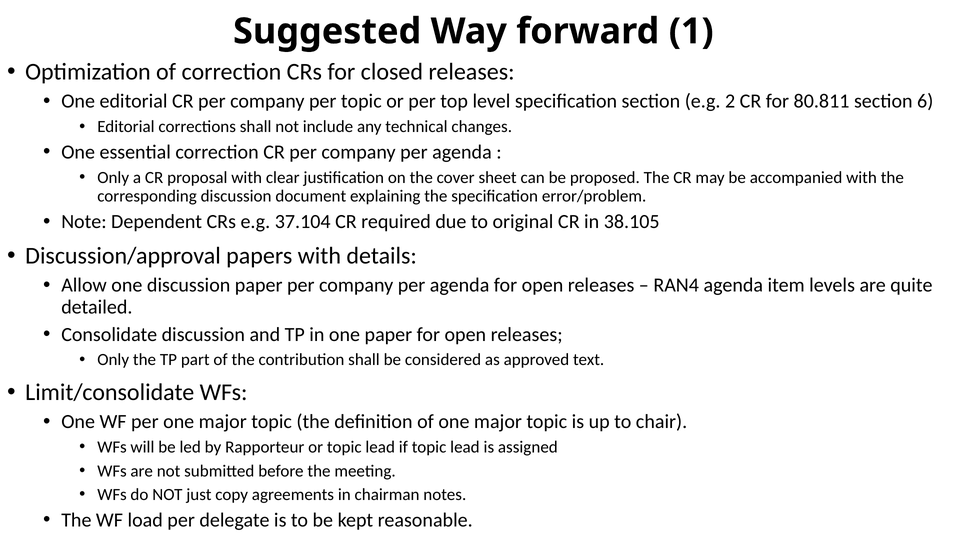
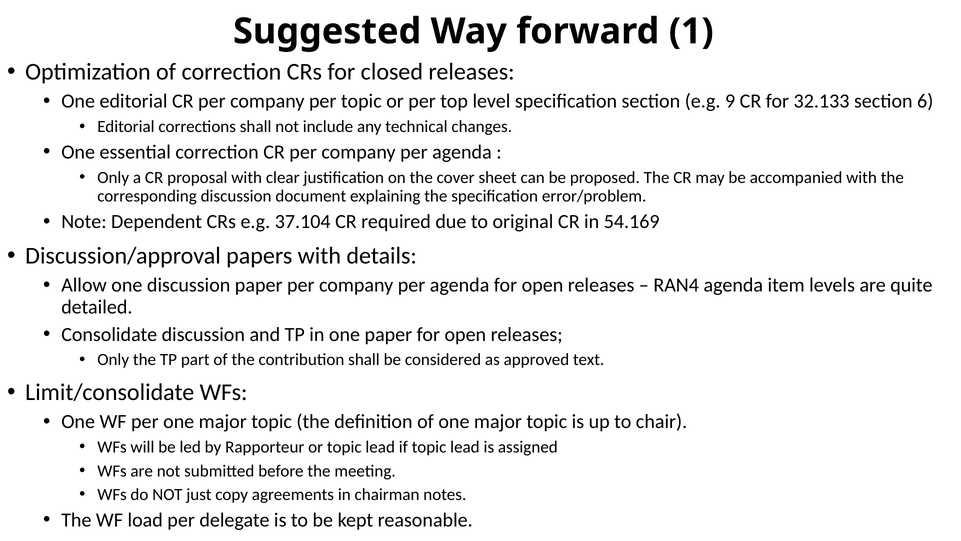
2: 2 -> 9
80.811: 80.811 -> 32.133
38.105: 38.105 -> 54.169
